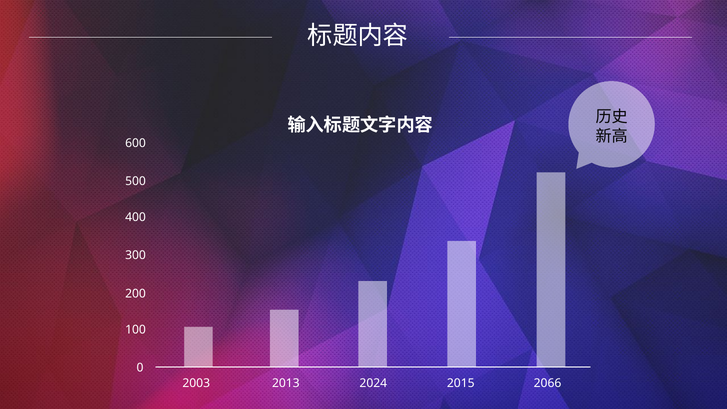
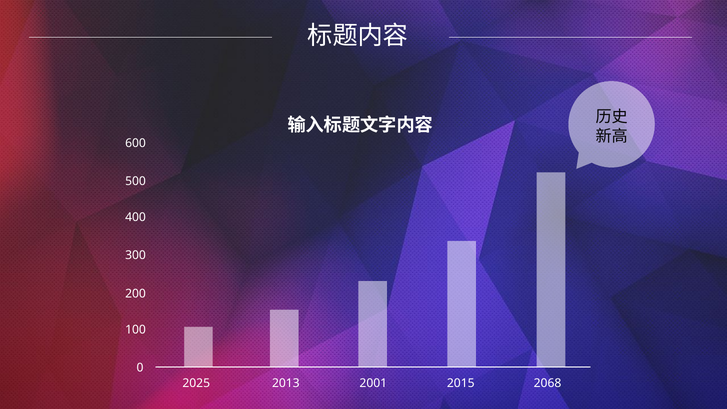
2003: 2003 -> 2025
2024: 2024 -> 2001
2066: 2066 -> 2068
